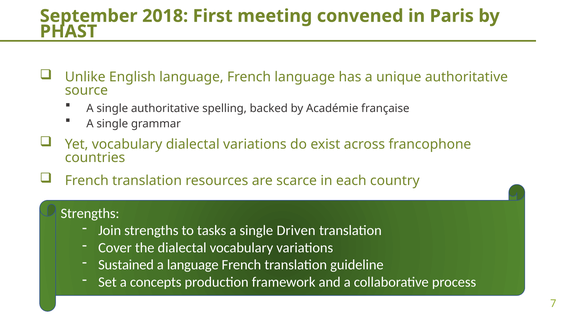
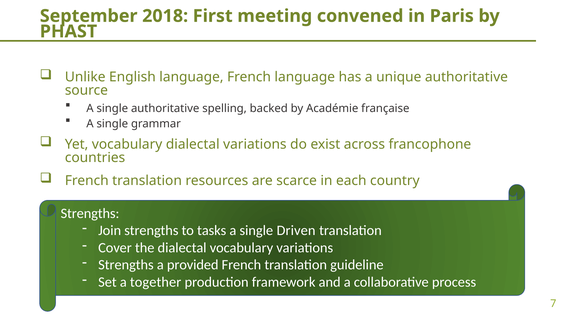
Sustained at (126, 265): Sustained -> Strengths
a language: language -> provided
concepts: concepts -> together
